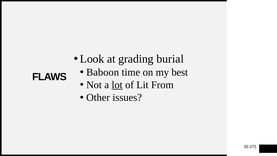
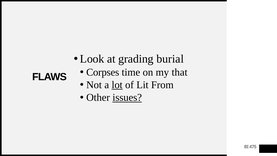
Baboon: Baboon -> Corpses
best: best -> that
issues underline: none -> present
